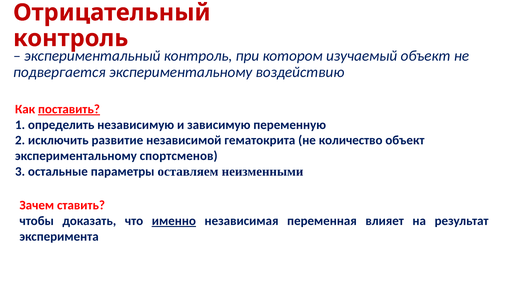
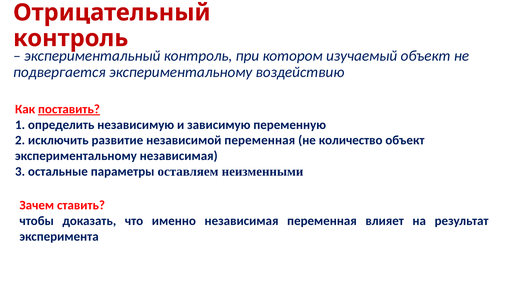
независимой гематокрита: гематокрита -> переменная
экспериментальному спортсменов: спортсменов -> независимая
именно underline: present -> none
